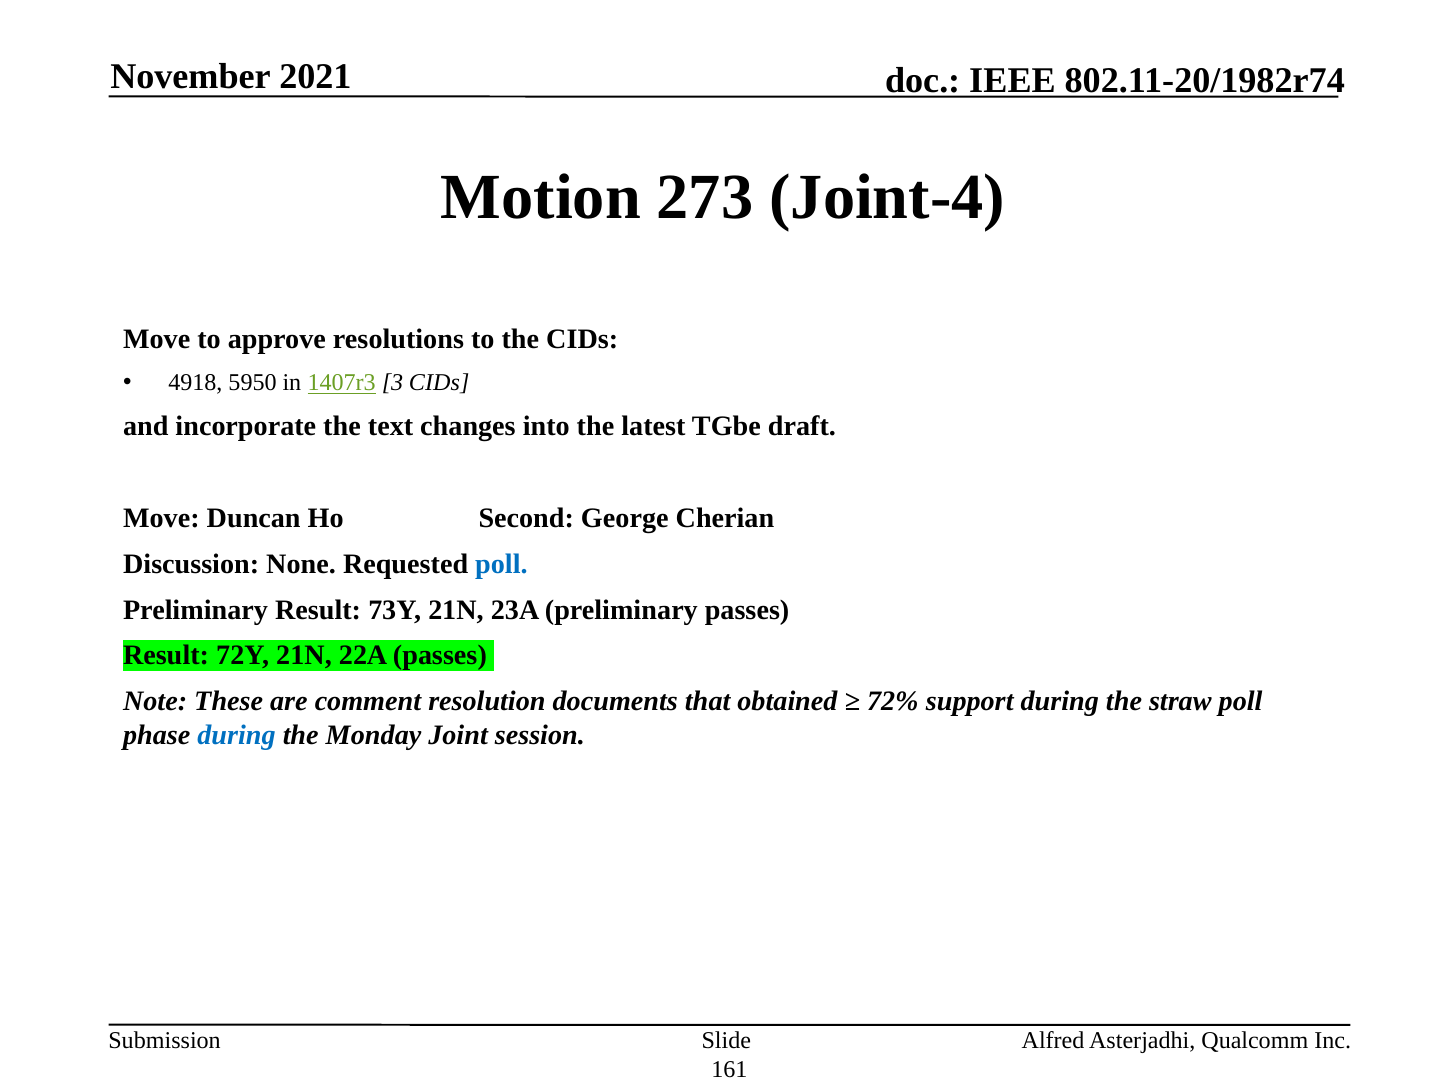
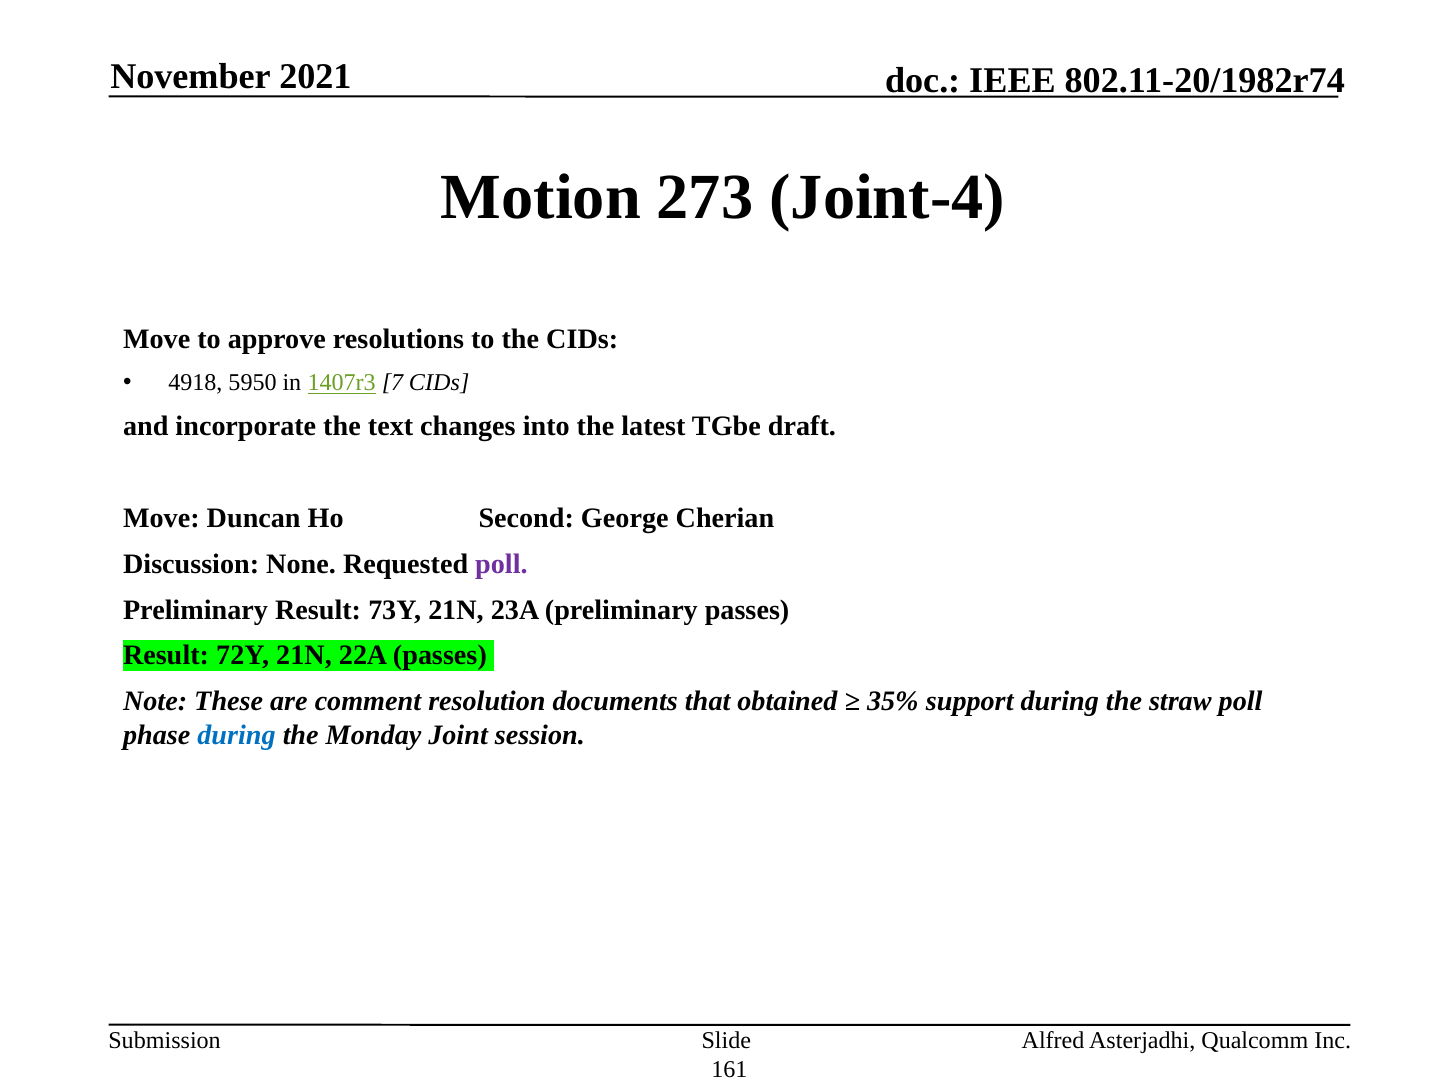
3: 3 -> 7
poll at (501, 564) colour: blue -> purple
72%: 72% -> 35%
